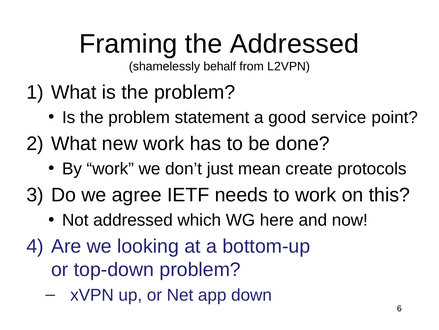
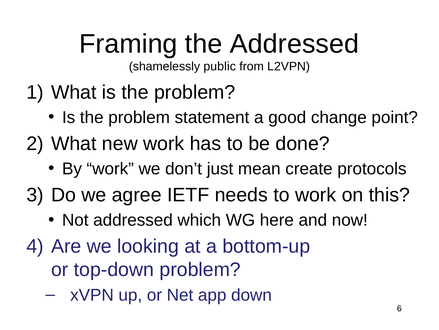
behalf: behalf -> public
service: service -> change
